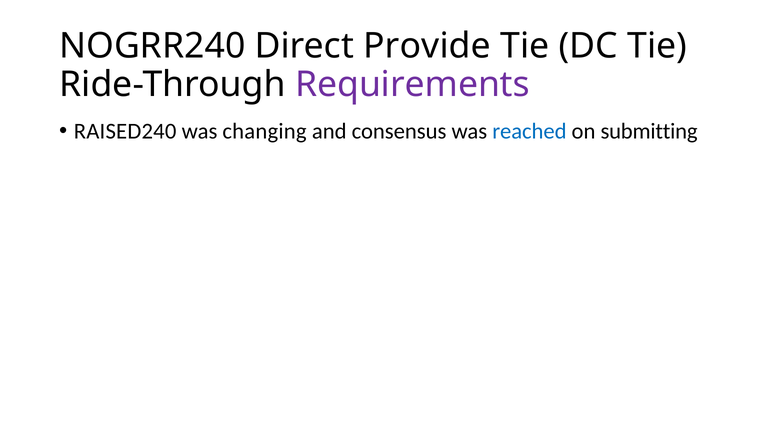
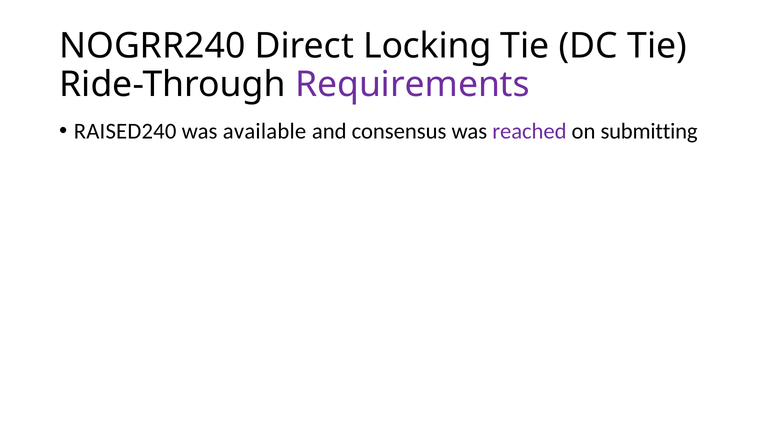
Provide: Provide -> Locking
changing: changing -> available
reached colour: blue -> purple
